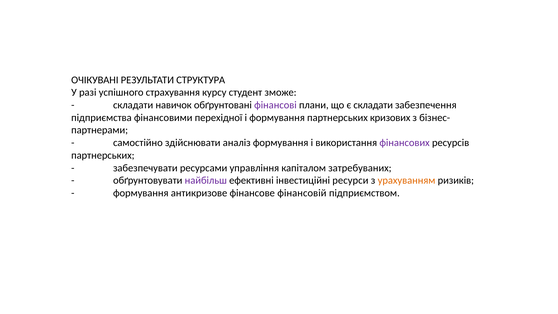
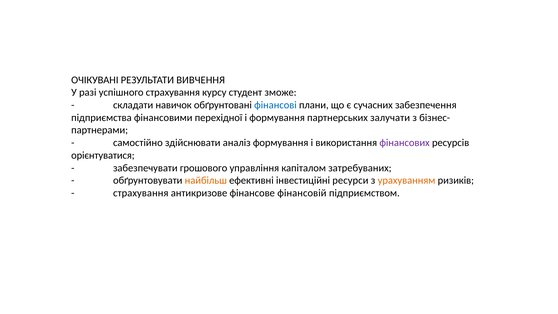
СТРУКТУРА: СТРУКТУРА -> ВИВЧЕННЯ
фінансові colour: purple -> blue
є складати: складати -> сучасних
кризових: кризових -> залучати
партнерських at (103, 155): партнерських -> орієнтуватися
ресурсами: ресурсами -> грошового
найбільш colour: purple -> orange
формування at (141, 193): формування -> страхування
